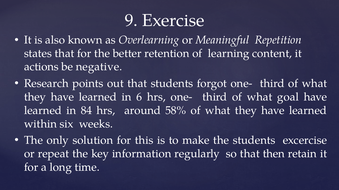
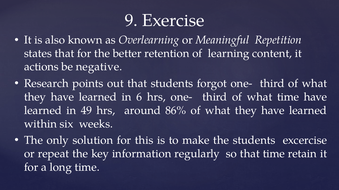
what goal: goal -> time
84: 84 -> 49
58%: 58% -> 86%
that then: then -> time
